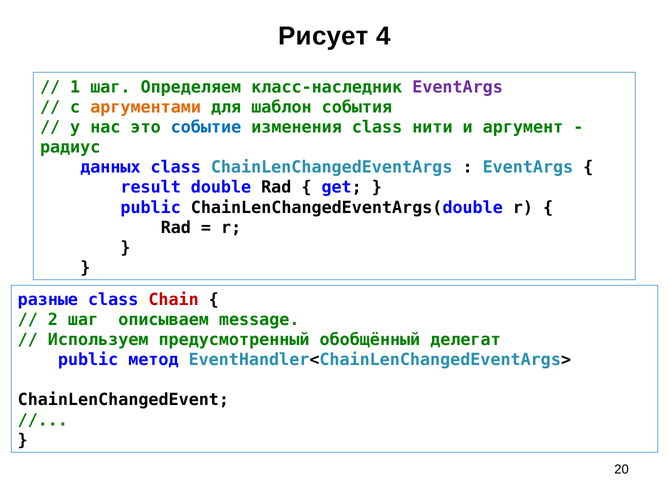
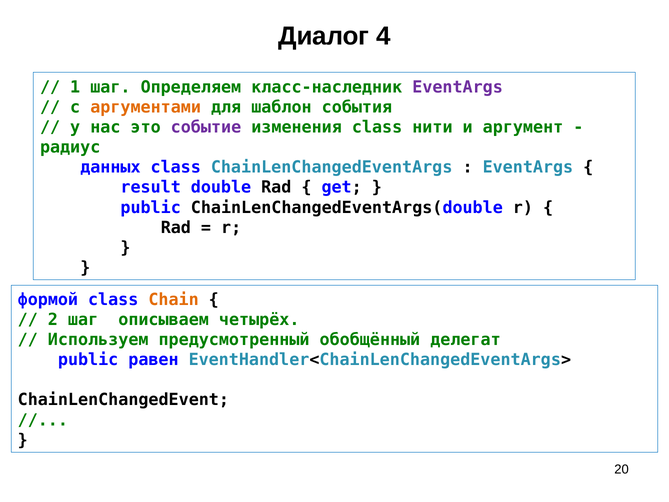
Рисует: Рисует -> Диалог
событие colour: blue -> purple
разные: разные -> формой
Chain colour: red -> orange
message: message -> четырёх
метод: метод -> равен
